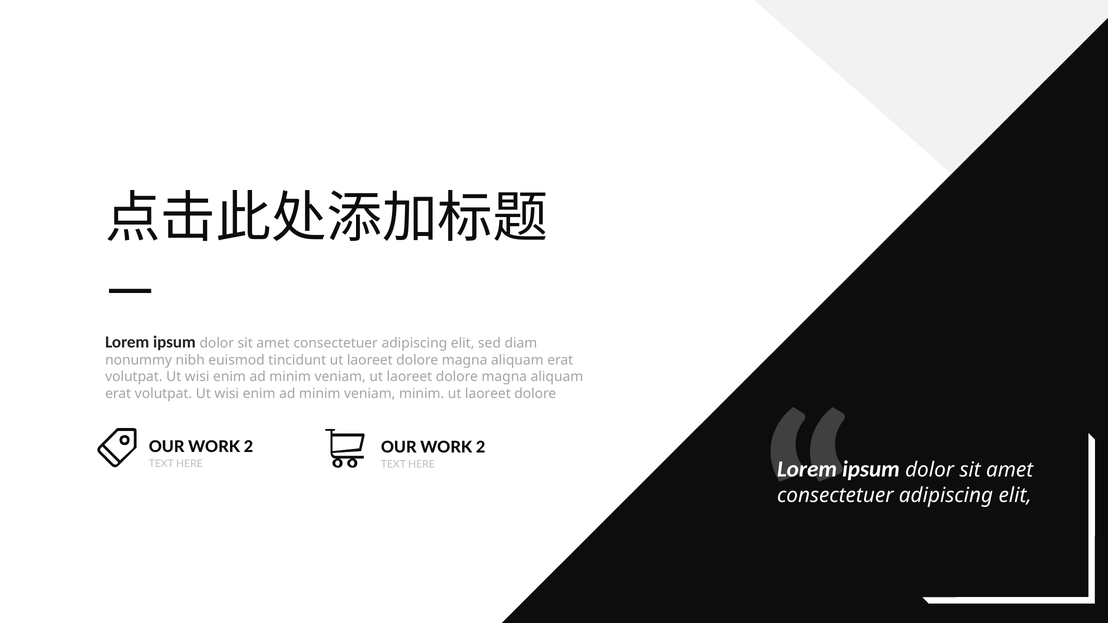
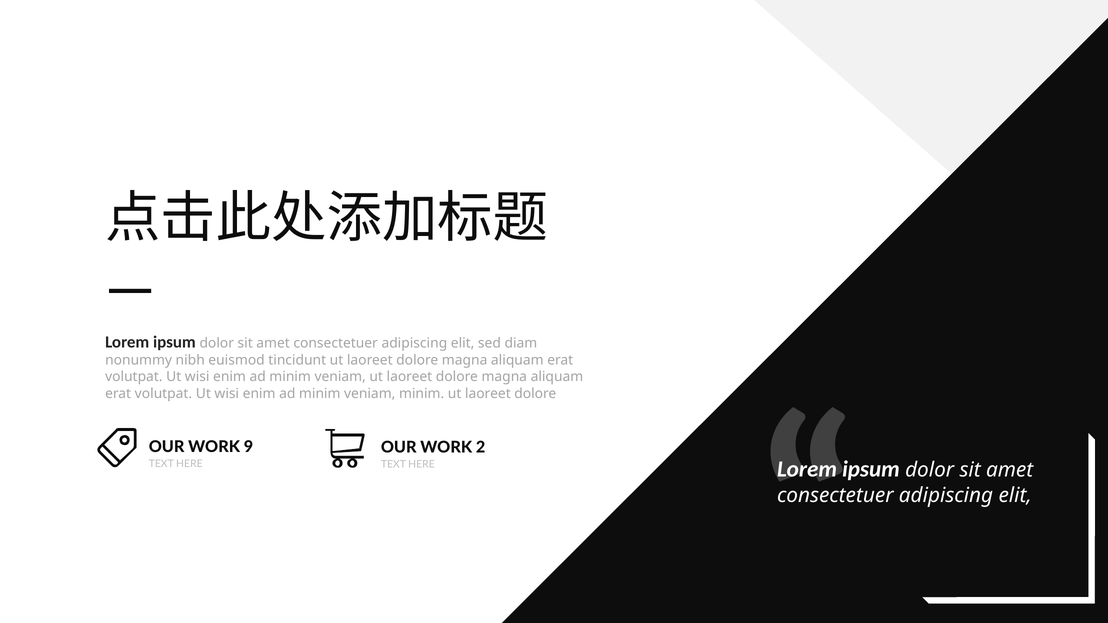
2 at (249, 447): 2 -> 9
